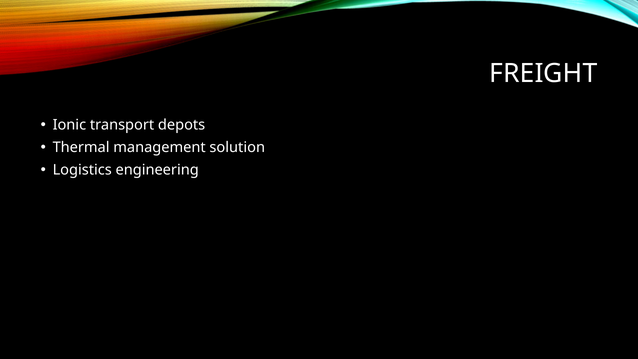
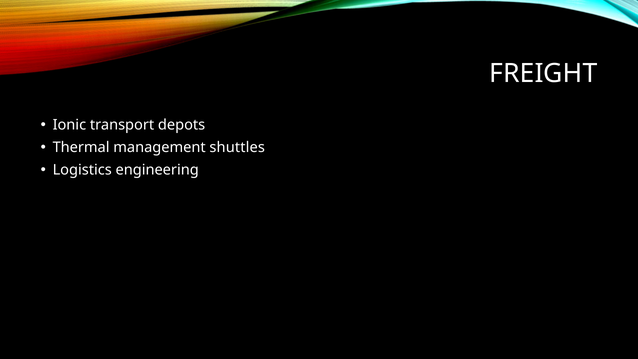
solution: solution -> shuttles
